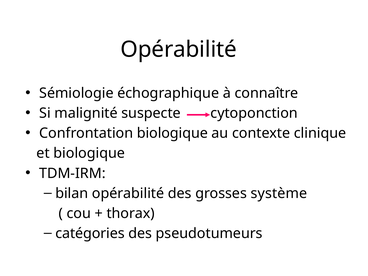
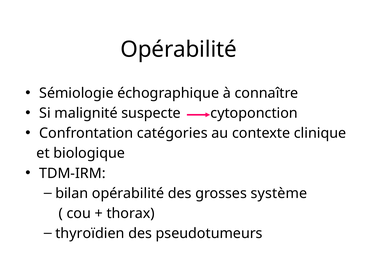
Confrontation biologique: biologique -> catégories
catégories: catégories -> thyroïdien
